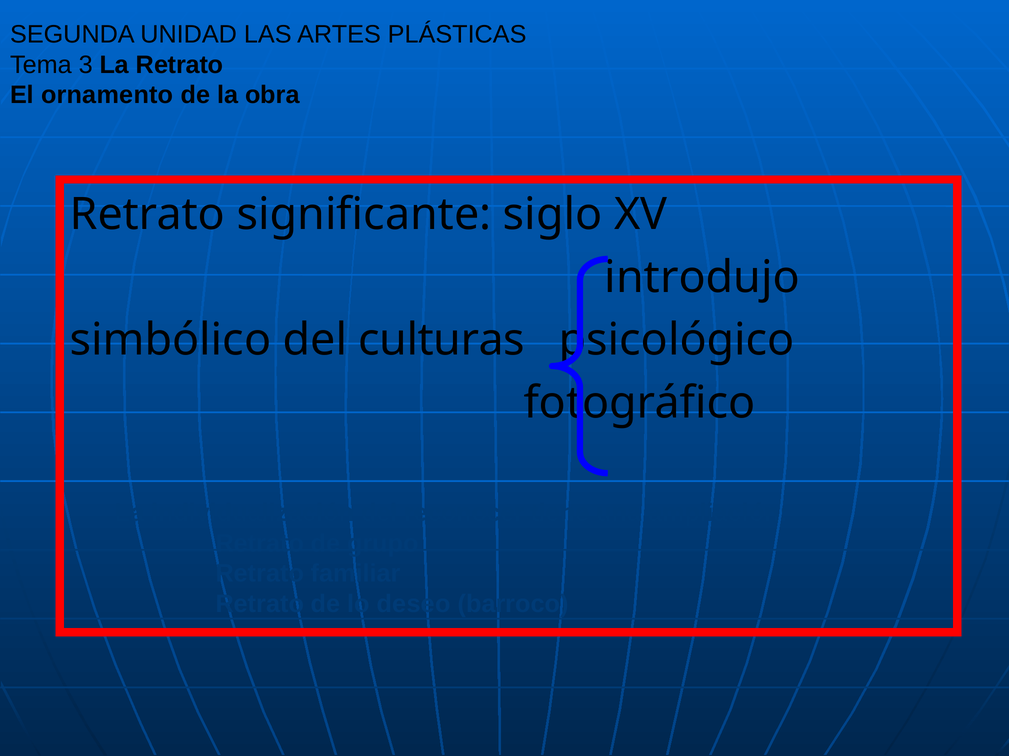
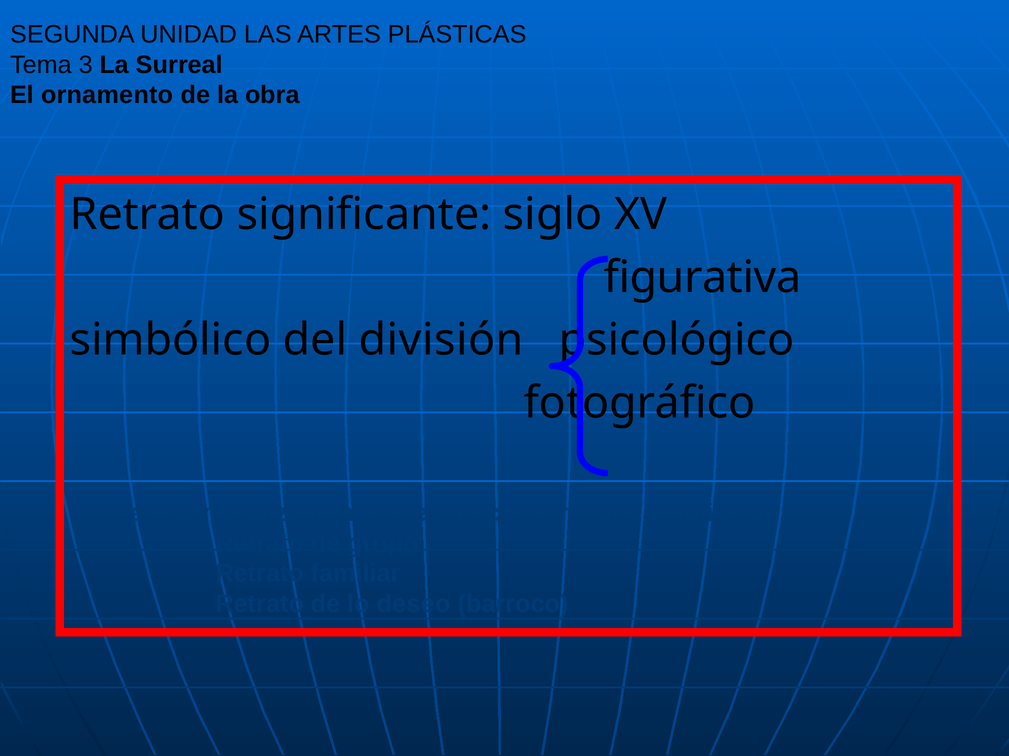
La Retrato: Retrato -> Surreal
introdujo: introdujo -> figurativa
culturas: culturas -> división
